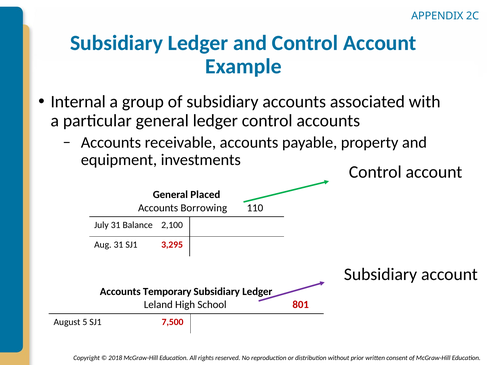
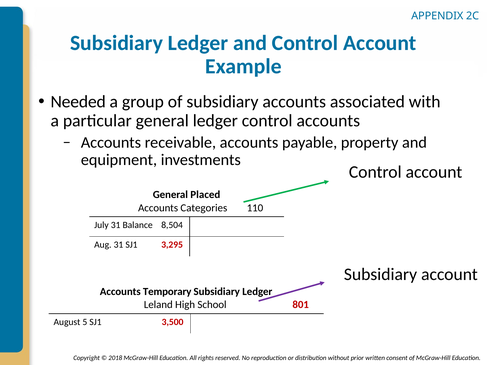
Internal: Internal -> Needed
Borrowing: Borrowing -> Categories
2,100: 2,100 -> 8,504
7,500: 7,500 -> 3,500
